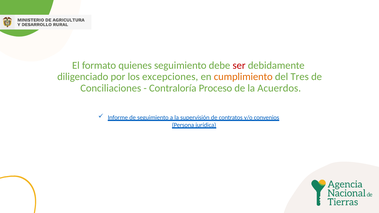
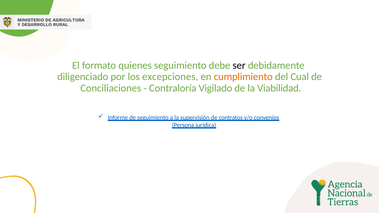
ser colour: red -> black
Tres: Tres -> Cual
Proceso: Proceso -> Vigilado
Acuerdos: Acuerdos -> Viabilidad
